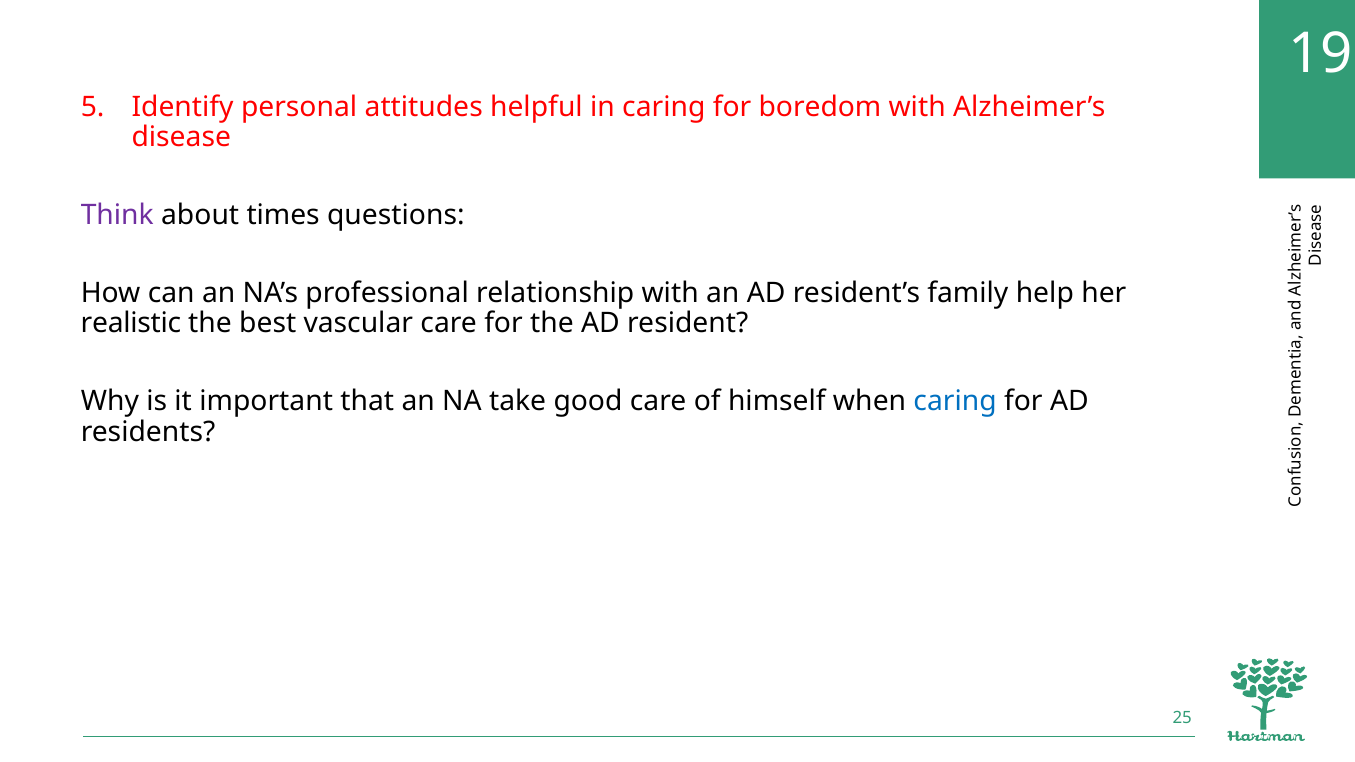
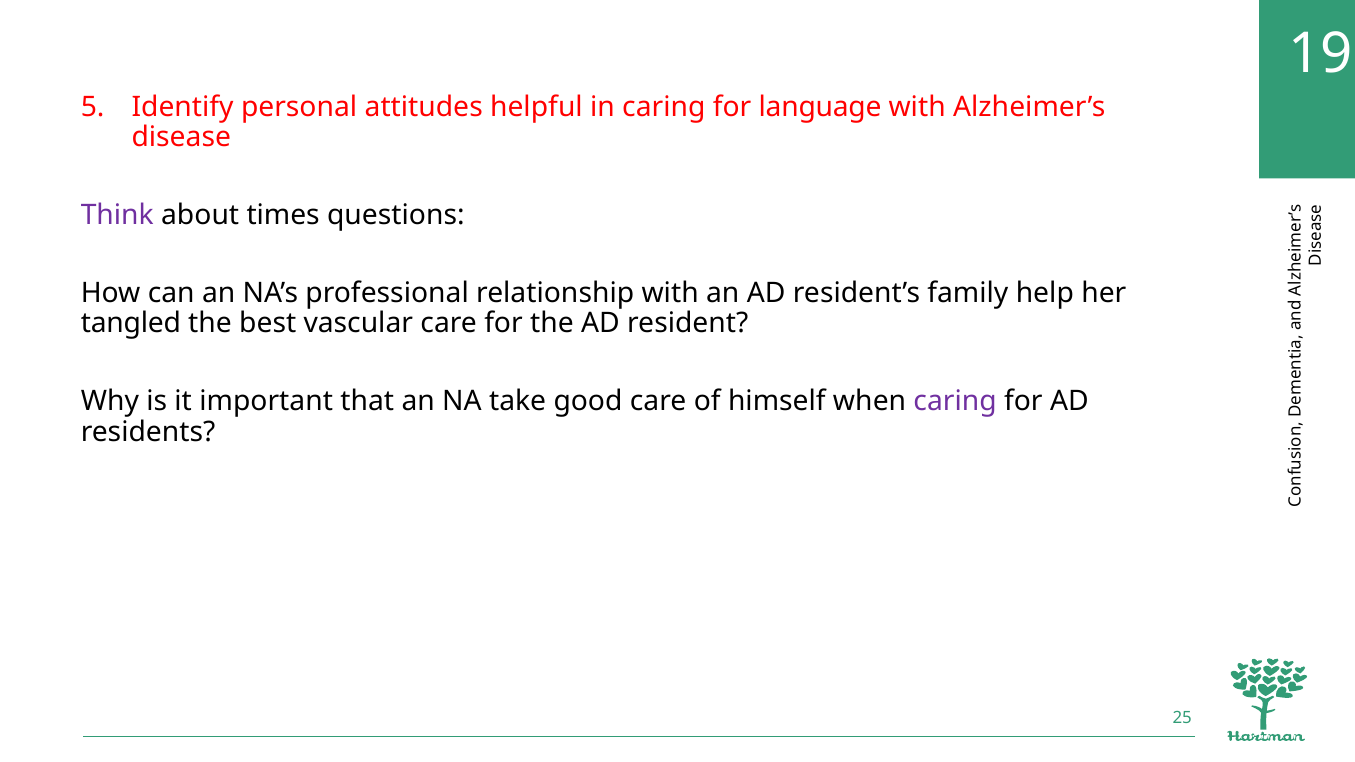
boredom: boredom -> language
realistic: realistic -> tangled
caring at (955, 402) colour: blue -> purple
